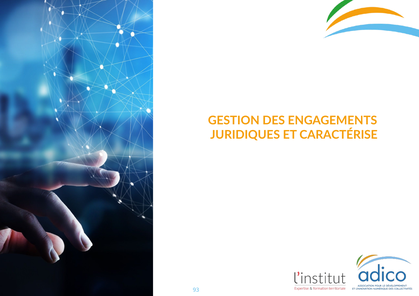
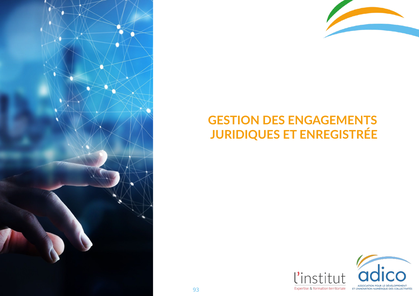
CARACTÉRISE: CARACTÉRISE -> ENREGISTRÉE
